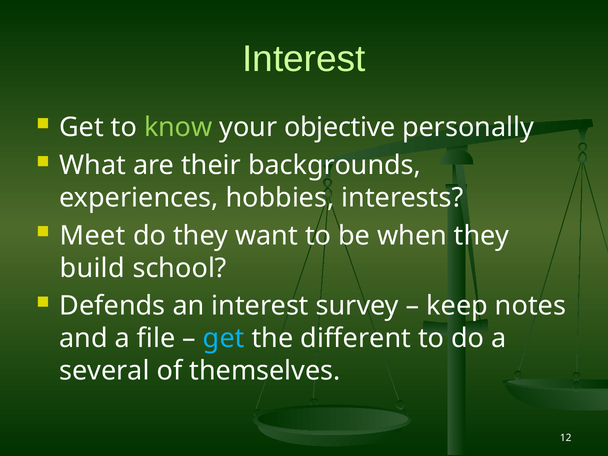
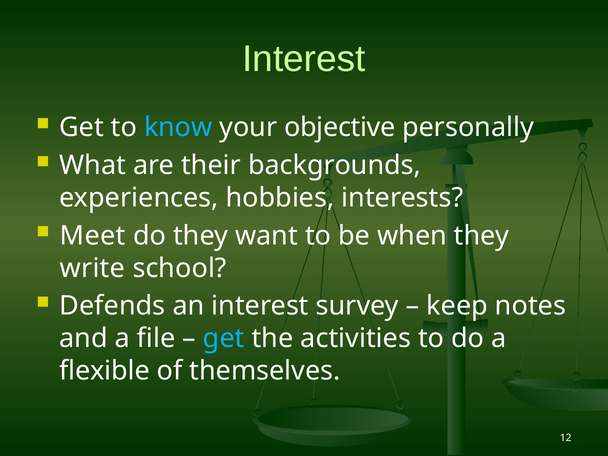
know colour: light green -> light blue
build: build -> write
different: different -> activities
several: several -> flexible
